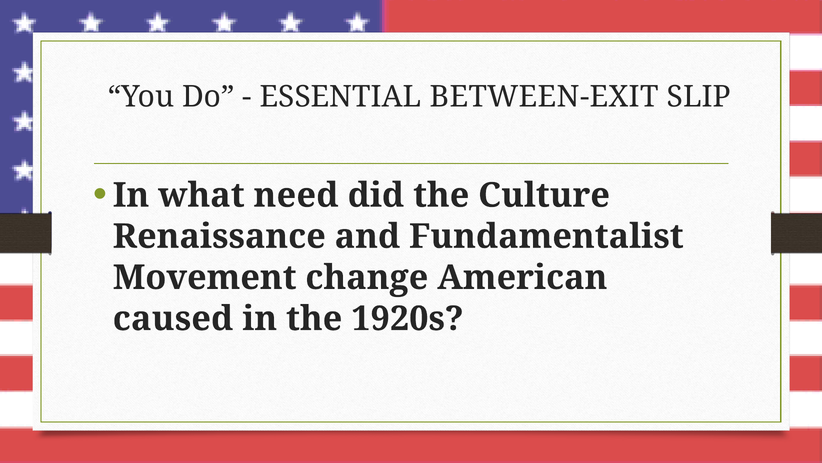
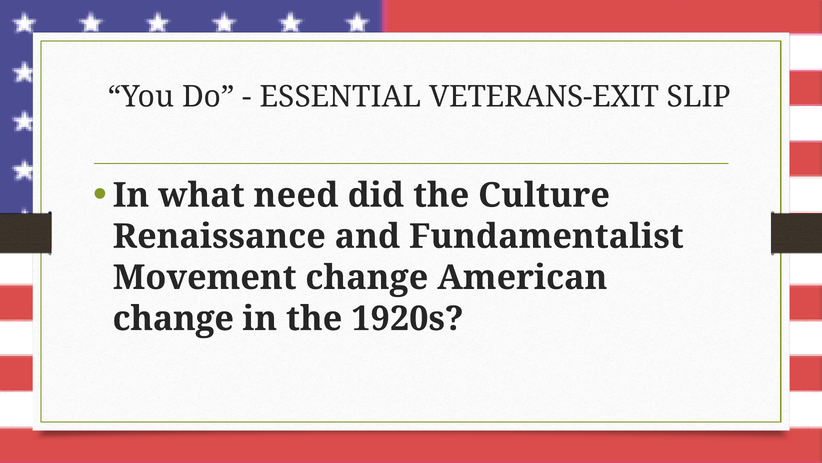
BETWEEN-EXIT: BETWEEN-EXIT -> VETERANS-EXIT
caused at (173, 318): caused -> change
